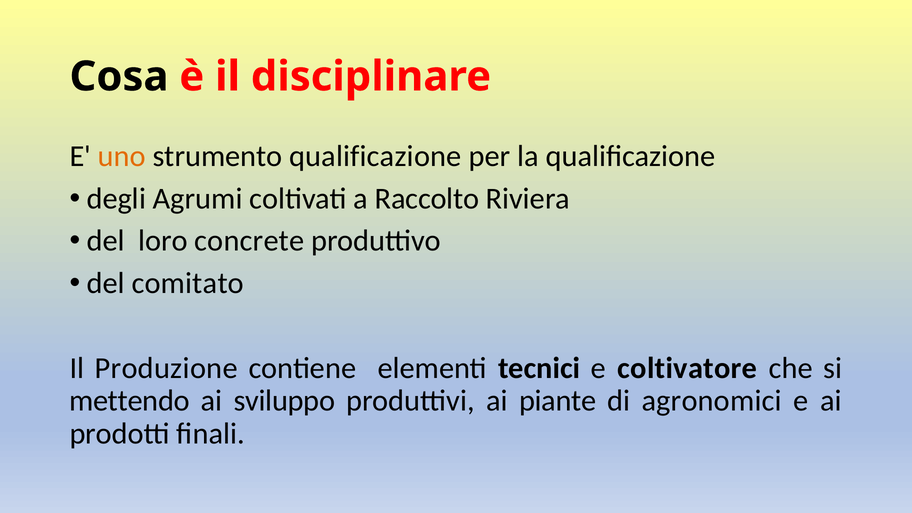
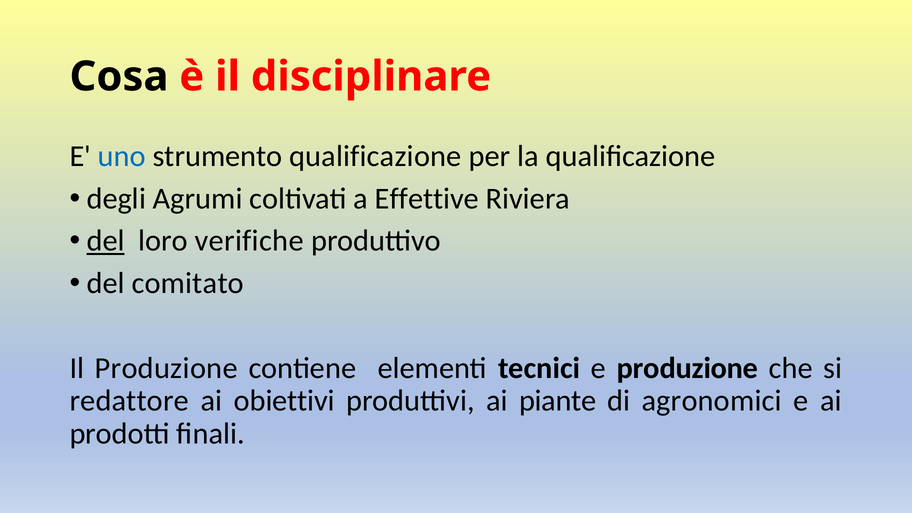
uno colour: orange -> blue
Raccolto: Raccolto -> Effettive
del at (106, 241) underline: none -> present
concrete: concrete -> verifiche
e coltivatore: coltivatore -> produzione
mettendo: mettendo -> redattore
sviluppo: sviluppo -> obiettivi
